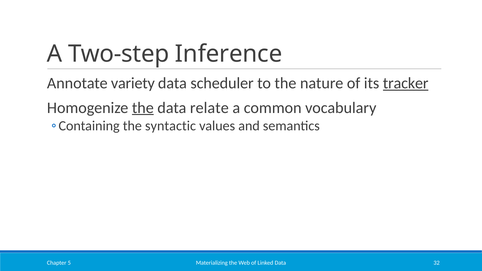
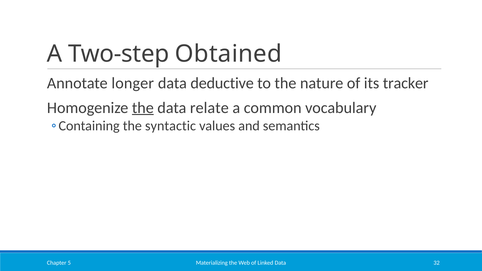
Inference: Inference -> Obtained
variety: variety -> longer
scheduler: scheduler -> deductive
tracker underline: present -> none
